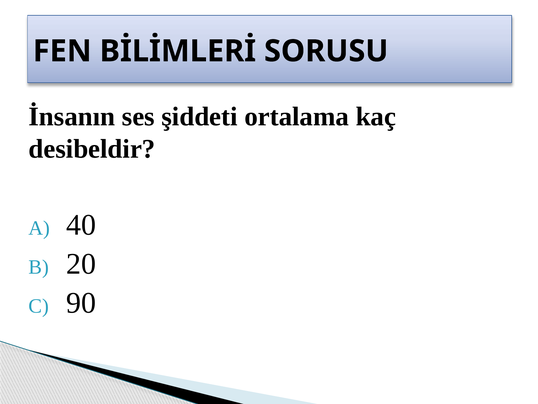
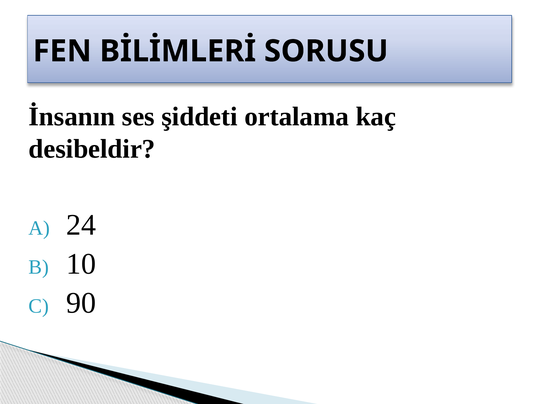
40: 40 -> 24
20: 20 -> 10
